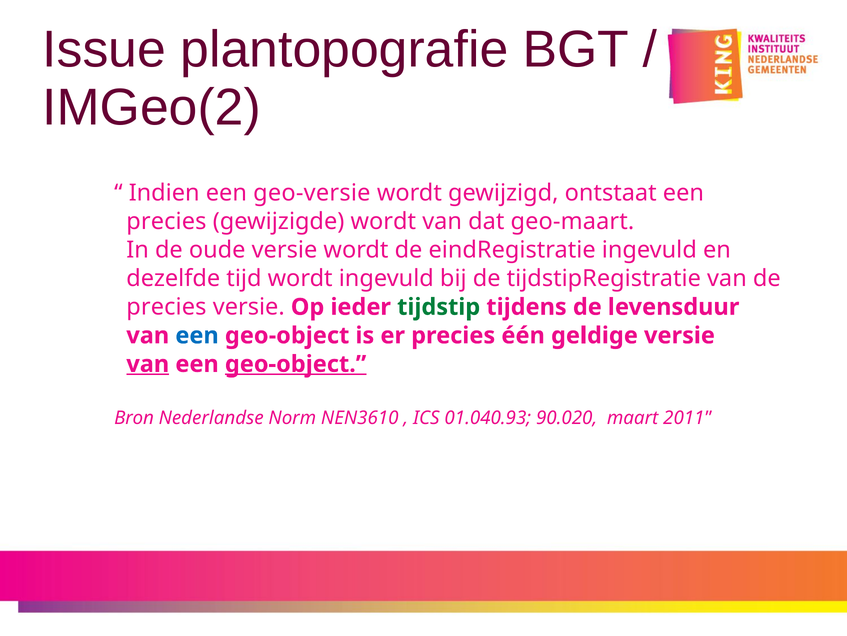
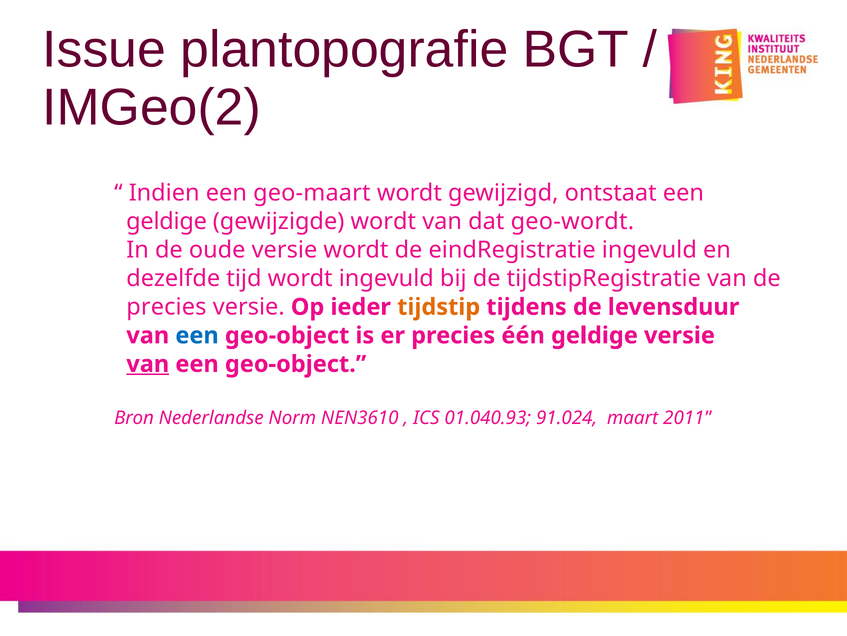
geo-versie: geo-versie -> geo-maart
precies at (166, 221): precies -> geldige
geo-maart: geo-maart -> geo-wordt
tijdstip colour: green -> orange
geo-object at (296, 364) underline: present -> none
90.020: 90.020 -> 91.024
